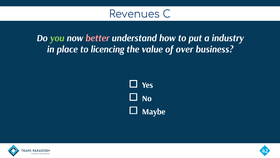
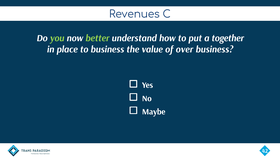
better colour: pink -> light green
industry: industry -> together
to licencing: licencing -> business
